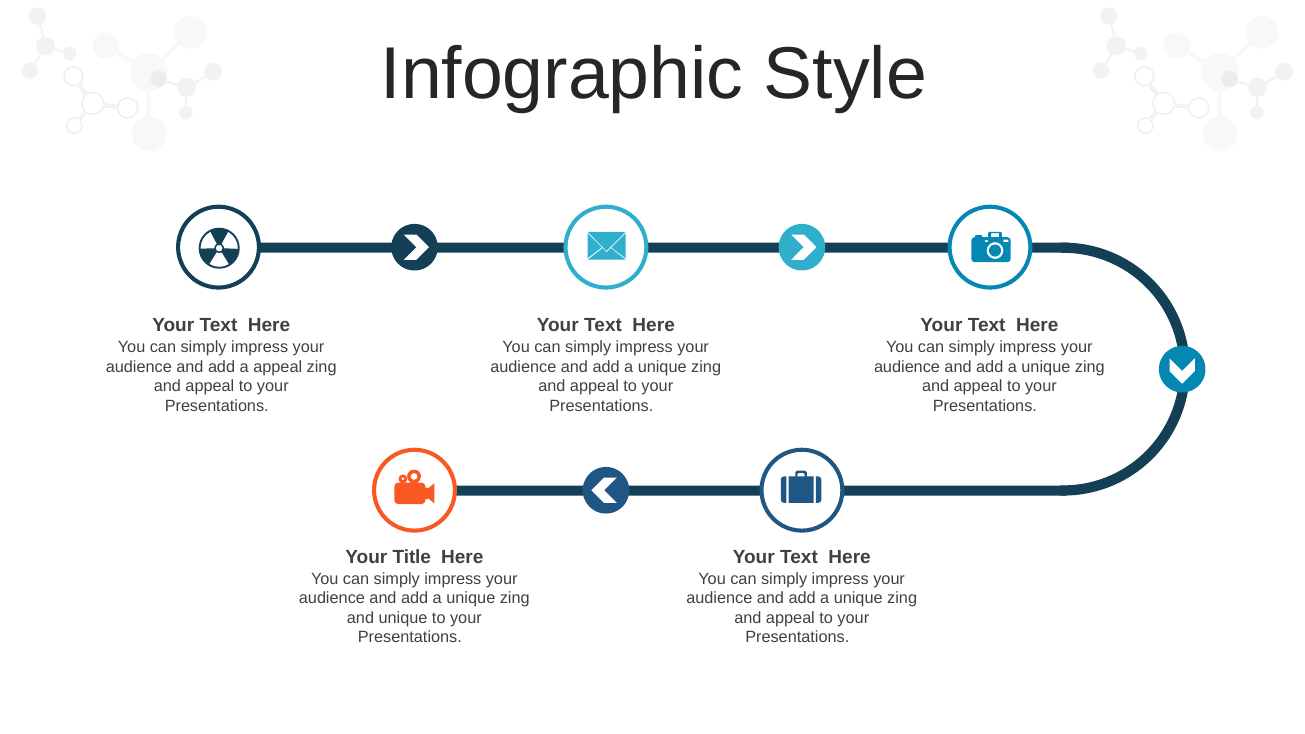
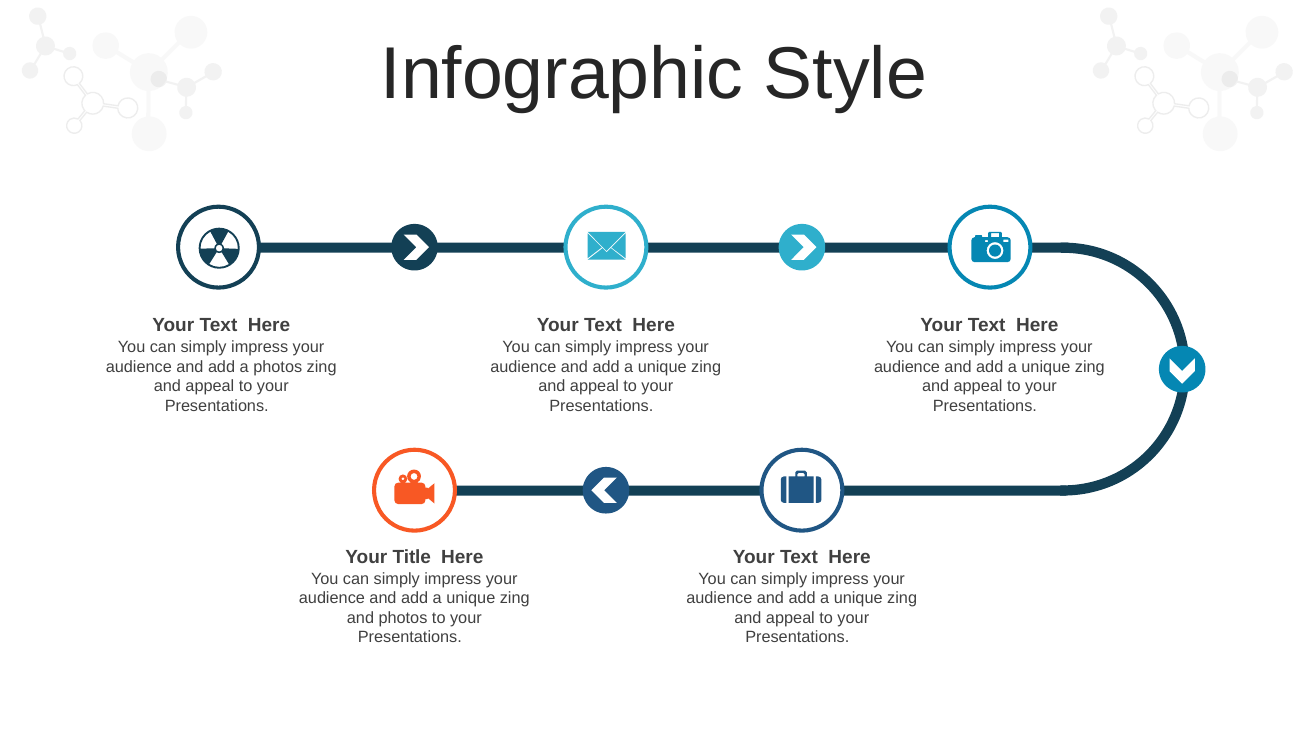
a appeal: appeal -> photos
and unique: unique -> photos
